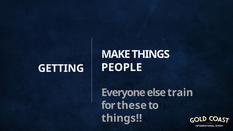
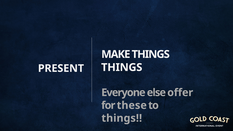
PEOPLE at (122, 67): PEOPLE -> THINGS
GETTING: GETTING -> PRESENT
train: train -> offer
